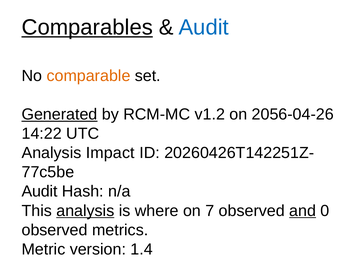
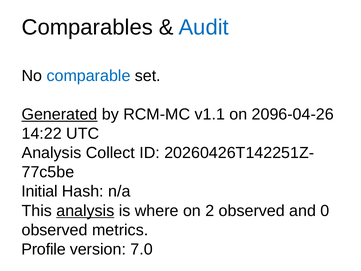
Comparables underline: present -> none
comparable colour: orange -> blue
v1.2: v1.2 -> v1.1
2056-04-26: 2056-04-26 -> 2096-04-26
Impact: Impact -> Collect
Audit at (40, 191): Audit -> Initial
7: 7 -> 2
and underline: present -> none
Metric: Metric -> Profile
1.4: 1.4 -> 7.0
